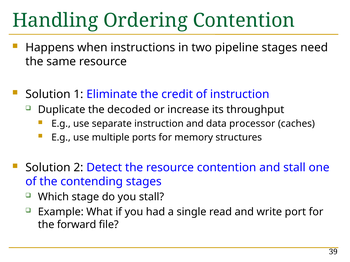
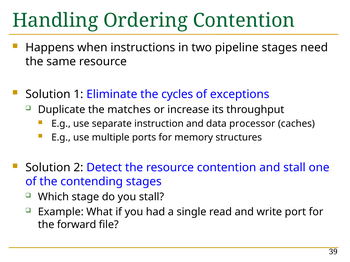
credit: credit -> cycles
of instruction: instruction -> exceptions
decoded: decoded -> matches
